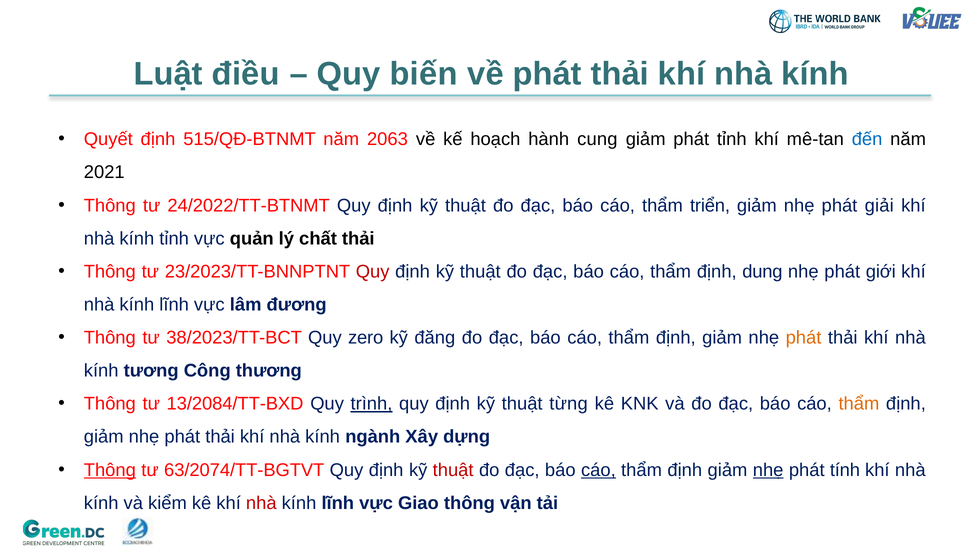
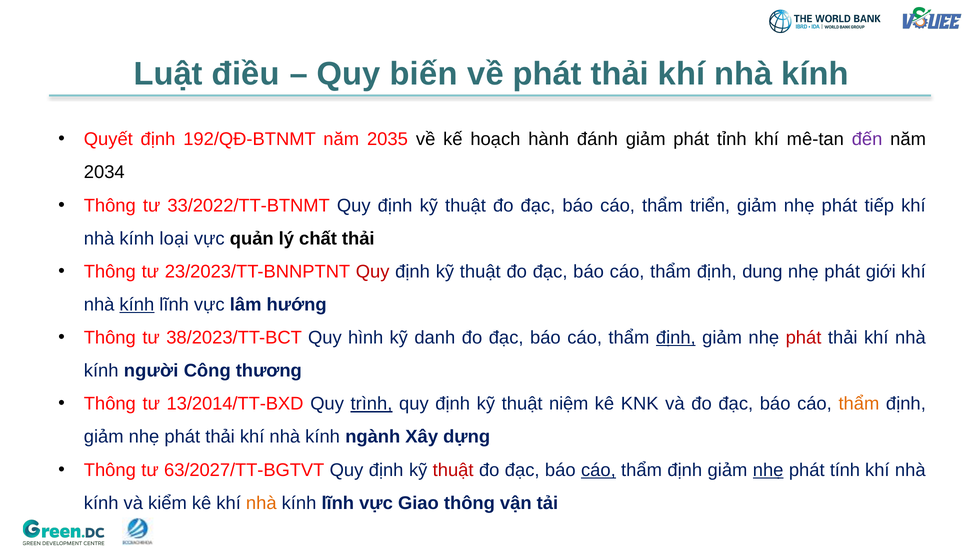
515/QĐ-BTNMT: 515/QĐ-BTNMT -> 192/QĐ-BTNMT
2063: 2063 -> 2035
cung: cung -> đánh
đến colour: blue -> purple
2021: 2021 -> 2034
24/2022/TT-BTNMT: 24/2022/TT-BTNMT -> 33/2022/TT-BTNMT
giải: giải -> tiếp
kính tỉnh: tỉnh -> loại
kính at (137, 305) underline: none -> present
đương: đương -> hướng
zero: zero -> hình
đăng: đăng -> danh
định at (676, 338) underline: none -> present
phát at (804, 338) colour: orange -> red
tương: tương -> người
13/2084/TT-BXD: 13/2084/TT-BXD -> 13/2014/TT-BXD
từng: từng -> niệm
Thông at (110, 470) underline: present -> none
63/2074/TT-BGTVT: 63/2074/TT-BGTVT -> 63/2027/TT-BGTVT
nhà at (261, 503) colour: red -> orange
